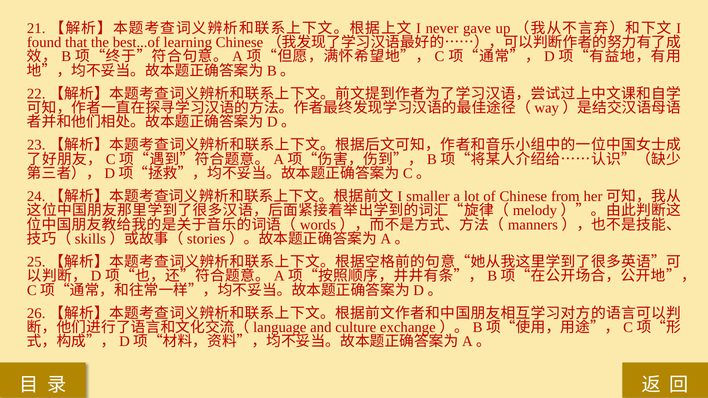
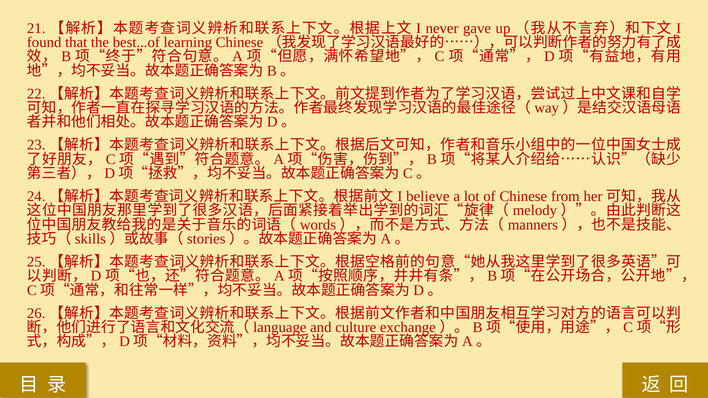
smaller: smaller -> believe
